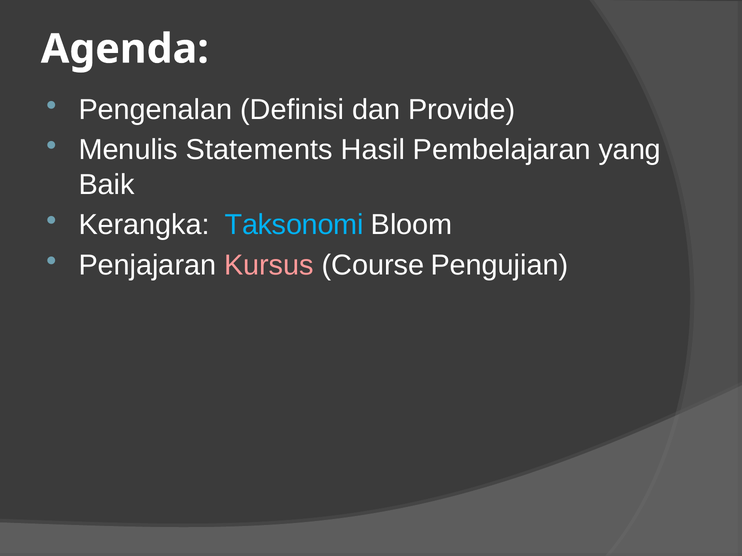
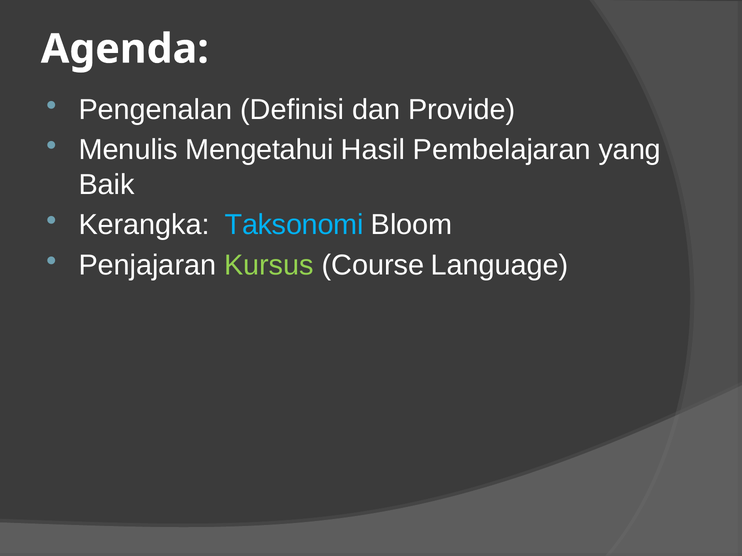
Statements: Statements -> Mengetahui
Kursus colour: pink -> light green
Pengujian: Pengujian -> Language
